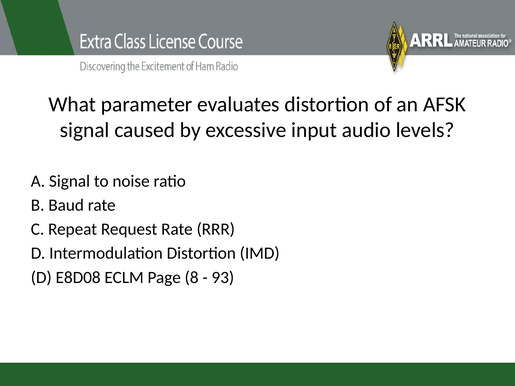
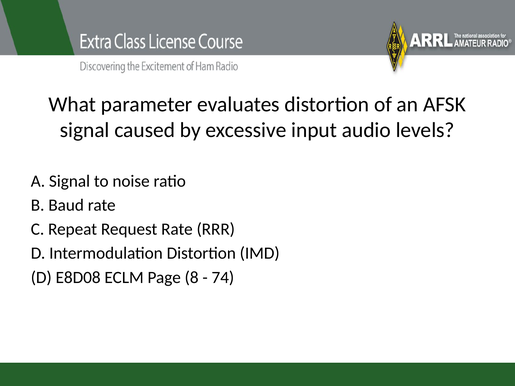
93: 93 -> 74
